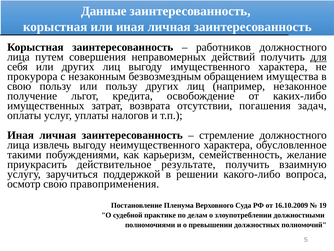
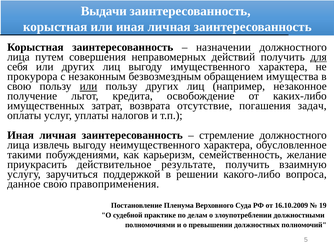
Данные: Данные -> Выдачи
работников: работников -> назначении
или at (88, 86) underline: none -> present
отсутствии: отсутствии -> отсутствие
осмотр: осмотр -> данное
